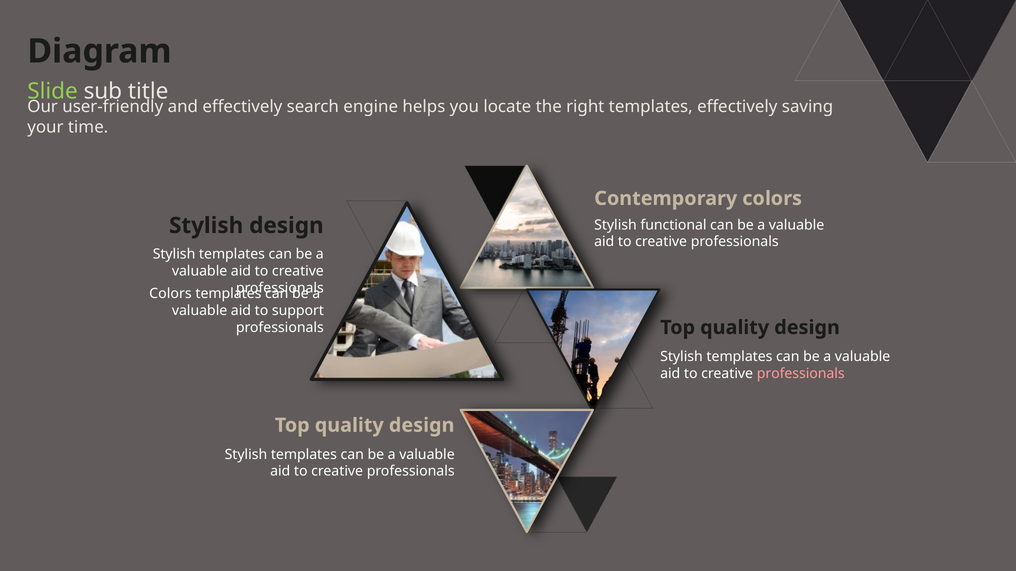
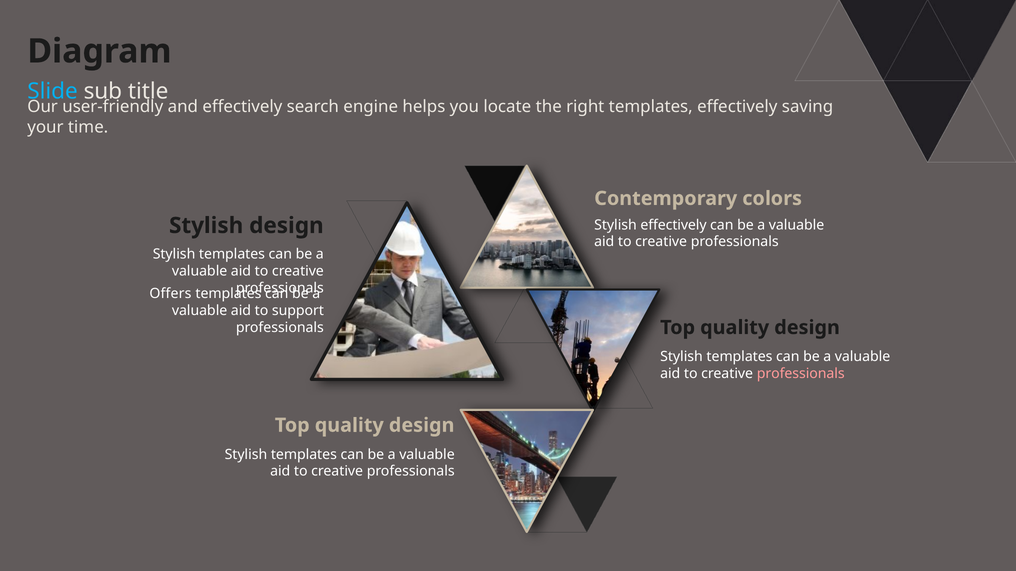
Slide colour: light green -> light blue
Stylish functional: functional -> effectively
Colors at (170, 294): Colors -> Offers
